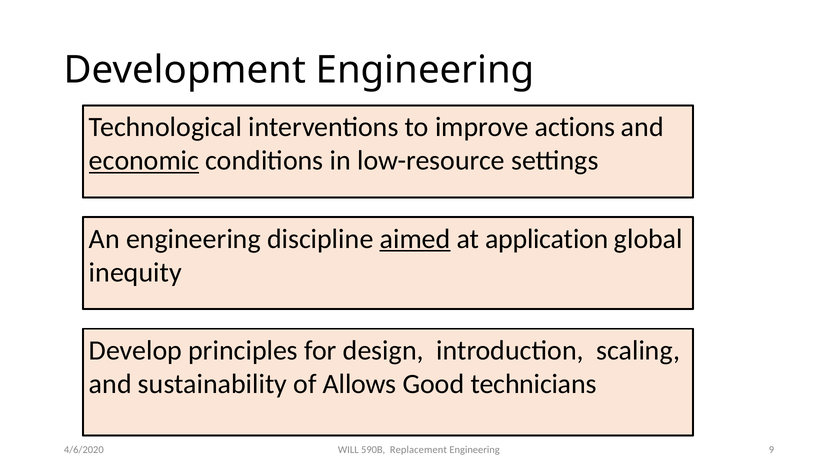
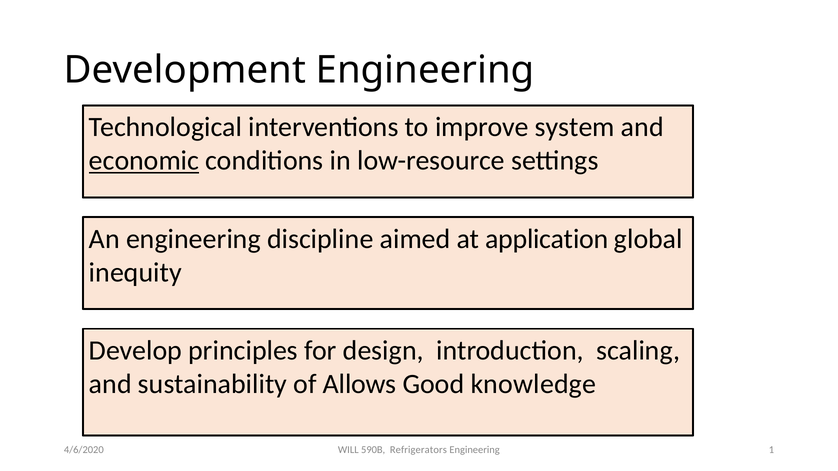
actions: actions -> system
aimed underline: present -> none
technicians: technicians -> knowledge
Replacement: Replacement -> Refrigerators
9: 9 -> 1
